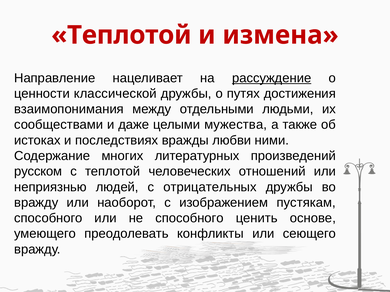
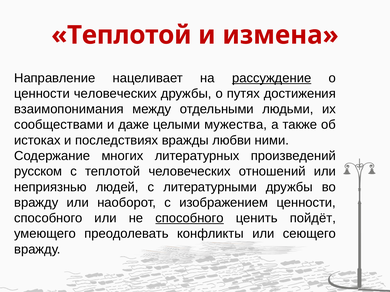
ценности классической: классической -> человеческих
отрицательных: отрицательных -> литературными
изображением пустякам: пустякам -> ценности
способного at (190, 218) underline: none -> present
основе: основе -> пойдёт
